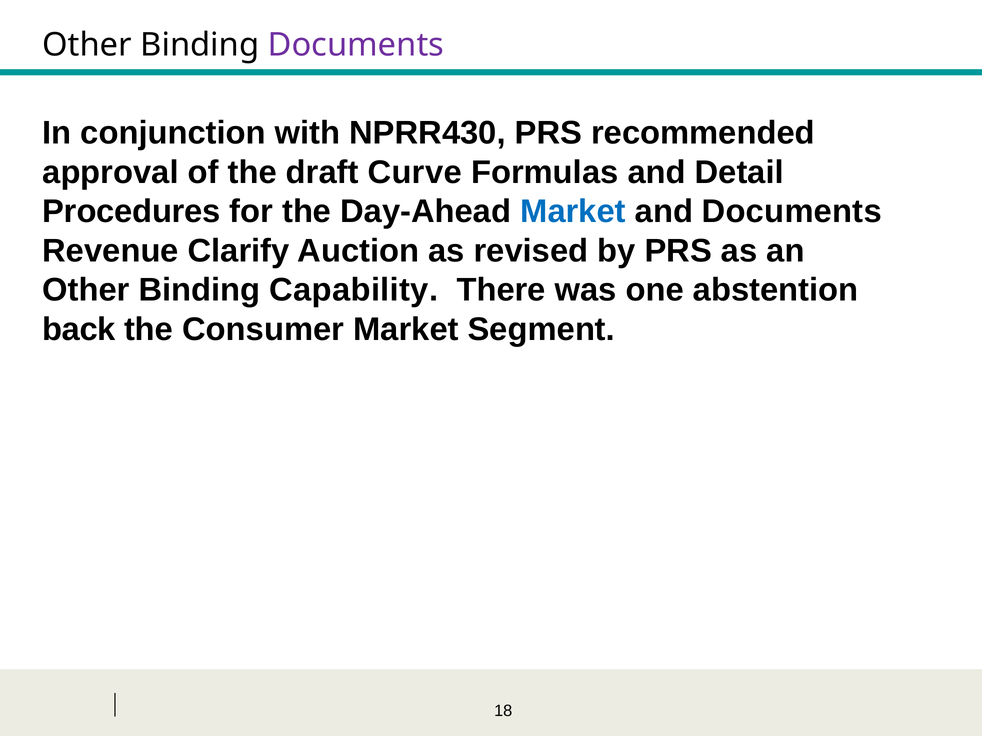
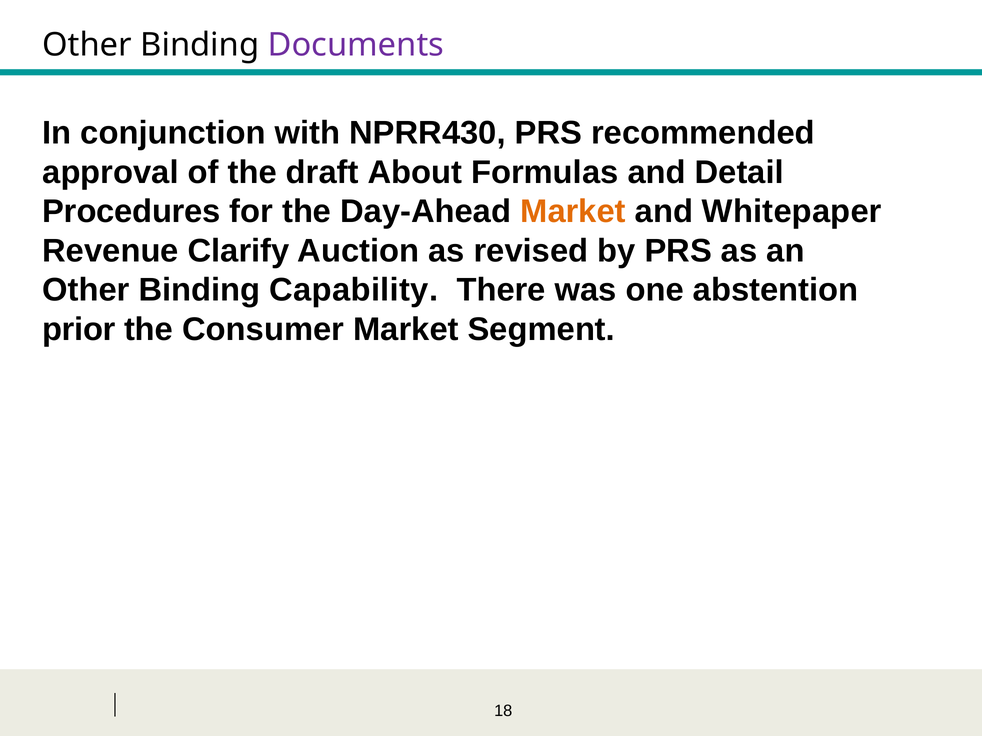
Curve: Curve -> About
Market at (573, 212) colour: blue -> orange
and Documents: Documents -> Whitepaper
back: back -> prior
